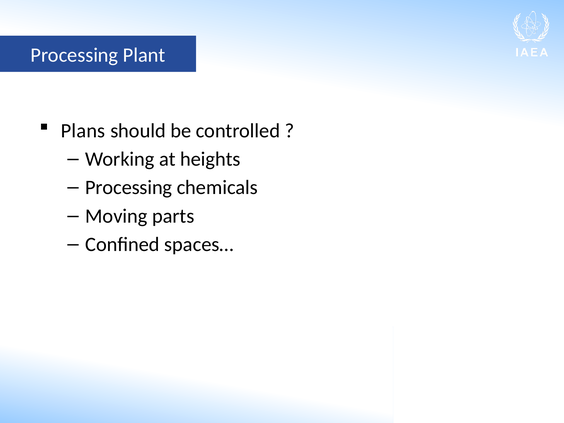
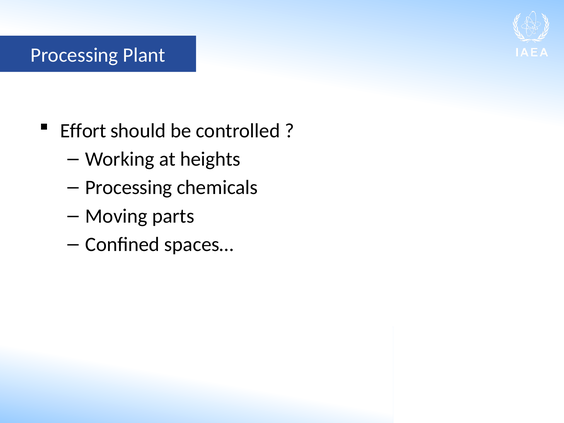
Plans: Plans -> Effort
